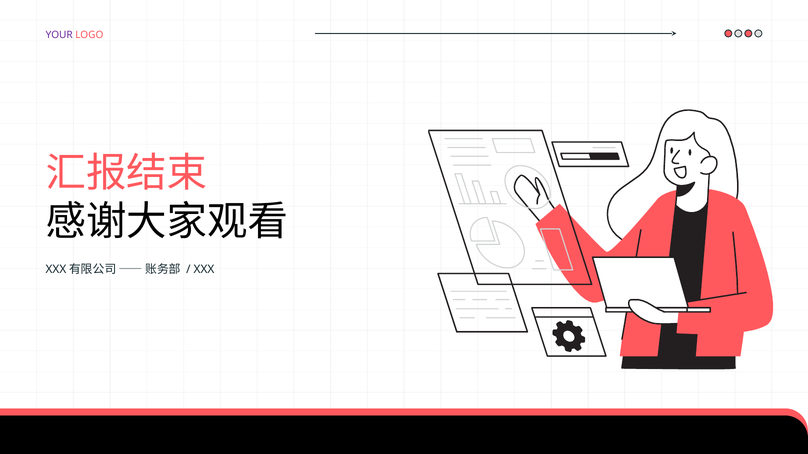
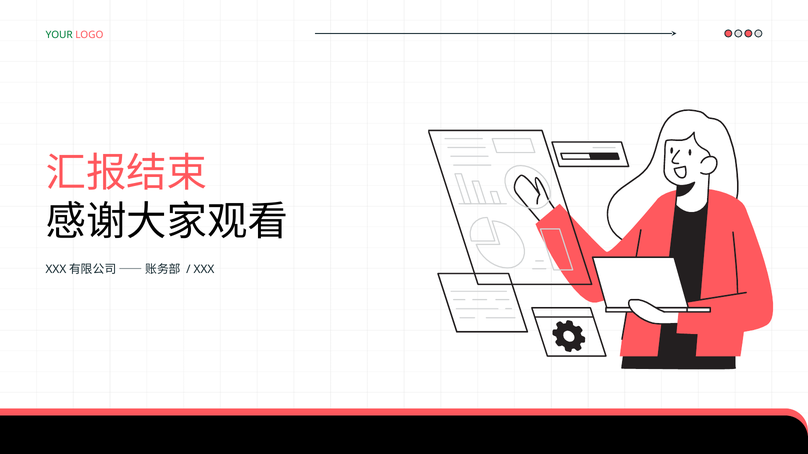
YOUR colour: purple -> green
